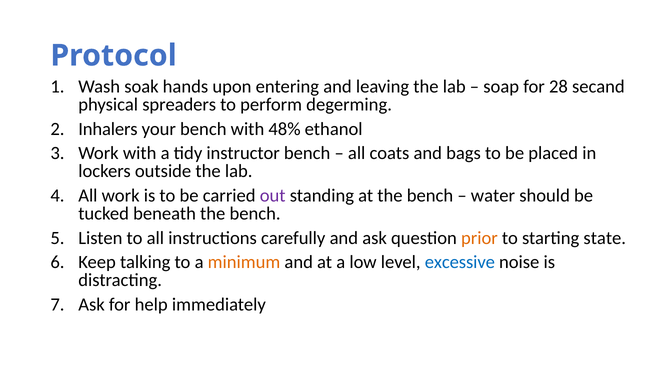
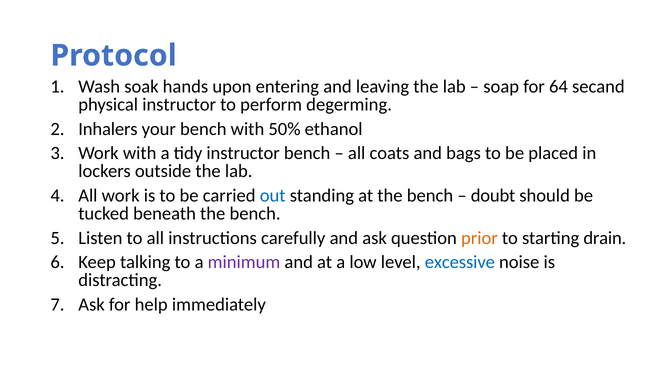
28: 28 -> 64
physical spreaders: spreaders -> instructor
48%: 48% -> 50%
out colour: purple -> blue
water: water -> doubt
state: state -> drain
minimum colour: orange -> purple
